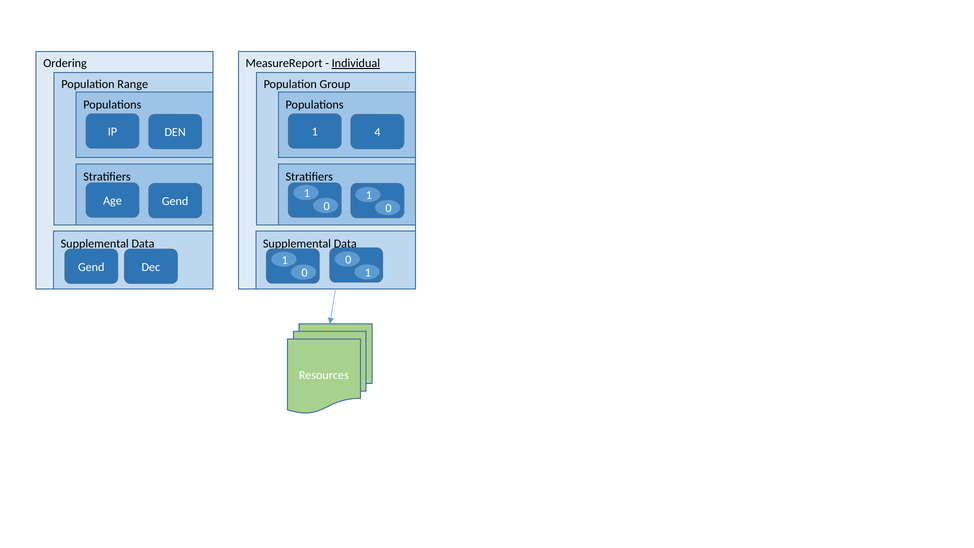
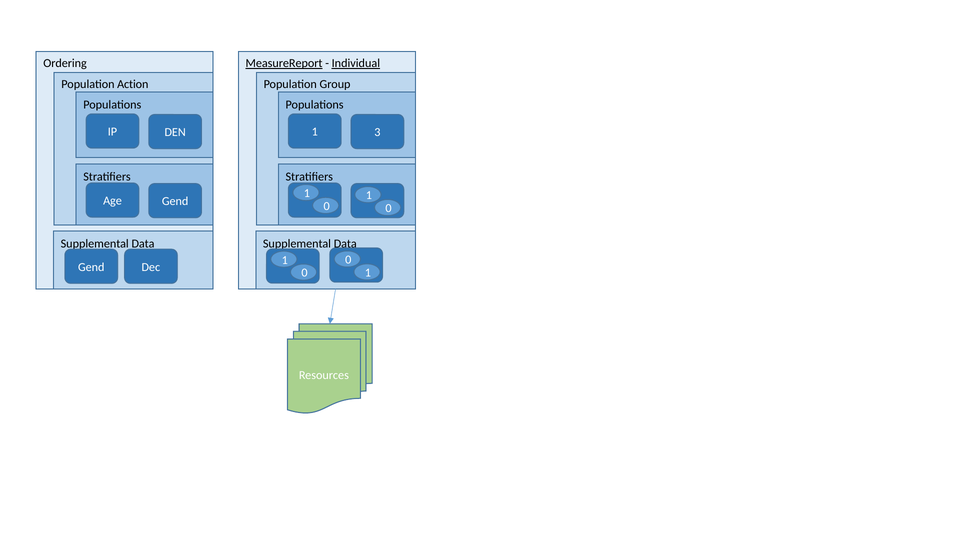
MeasureReport underline: none -> present
Range: Range -> Action
4: 4 -> 3
